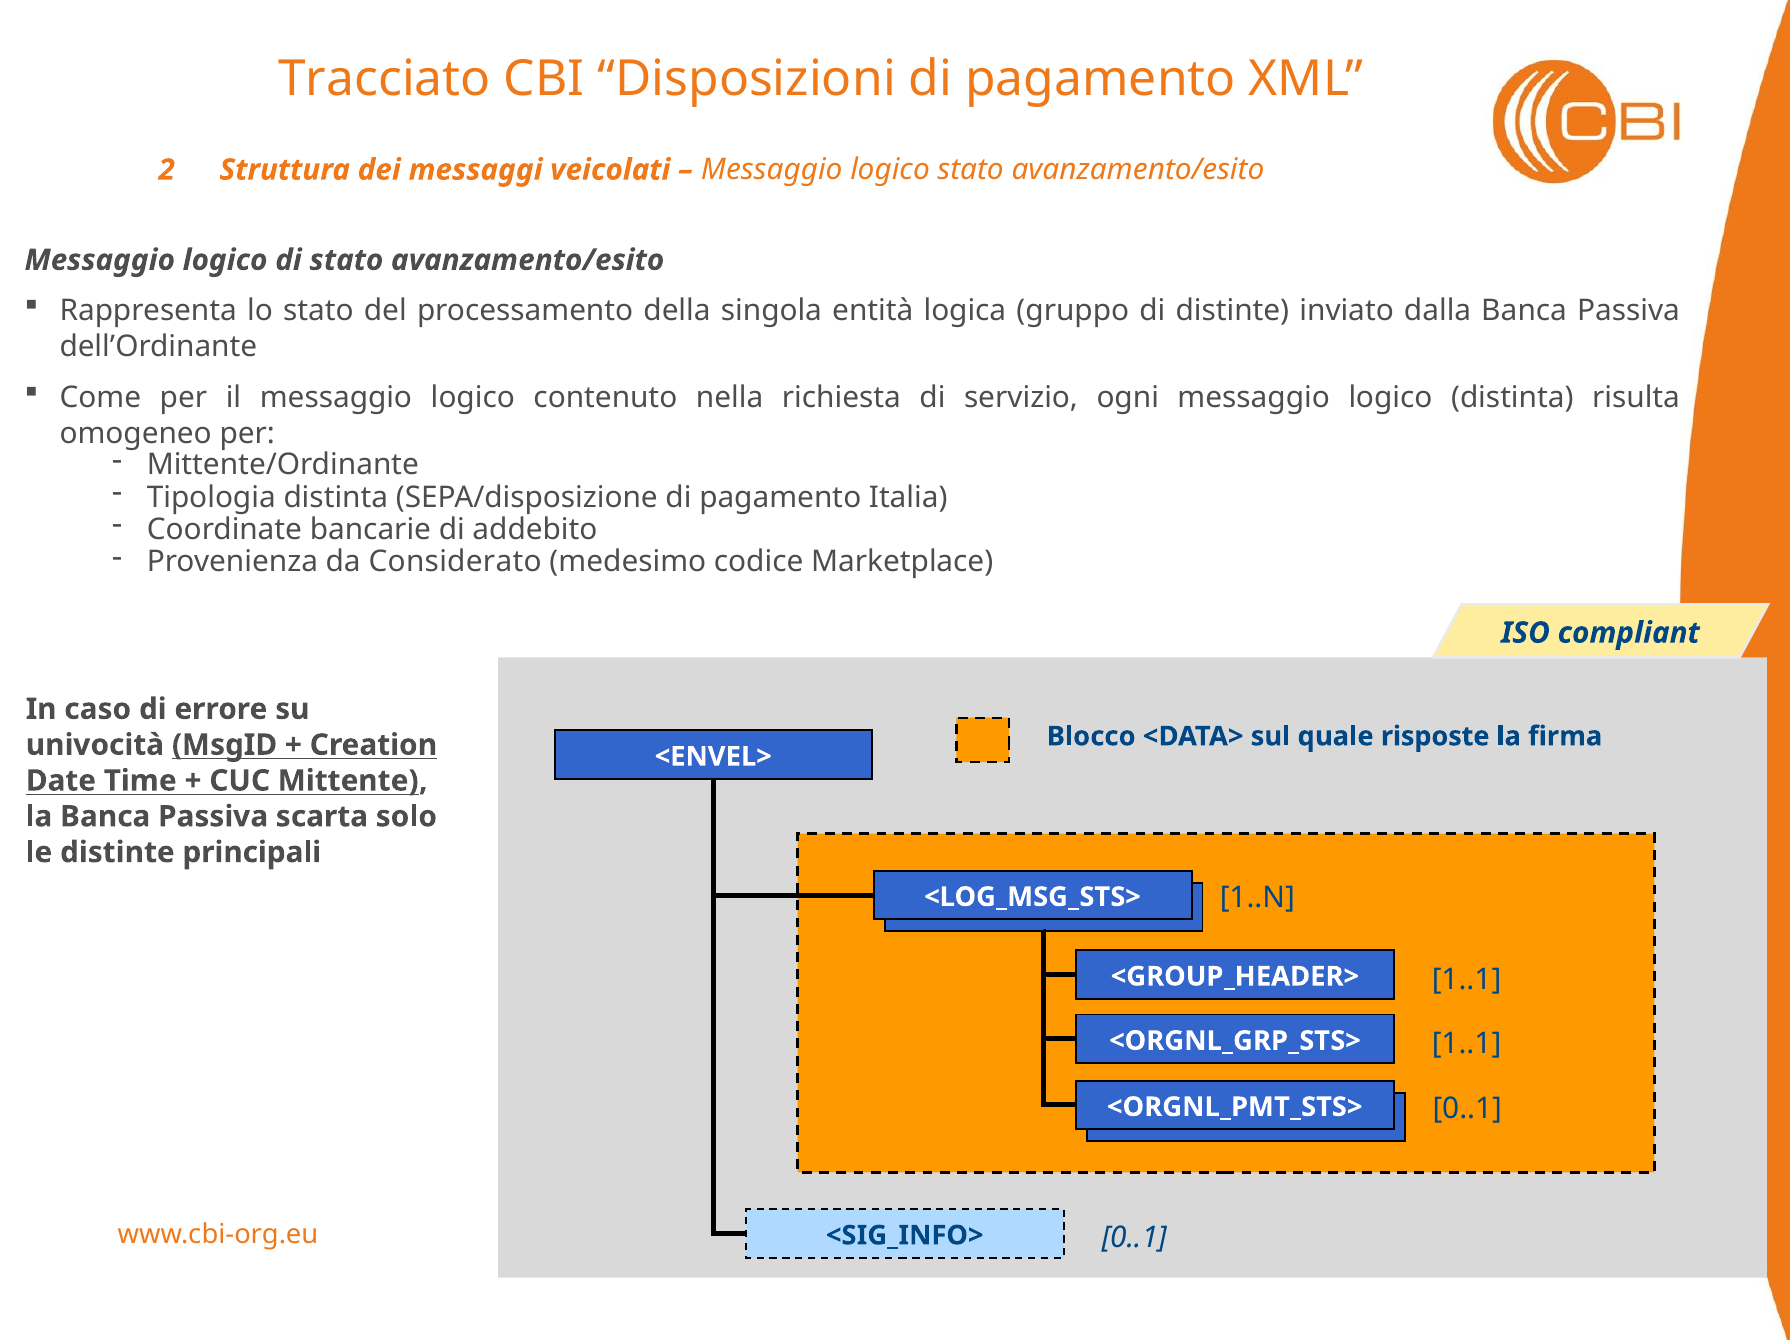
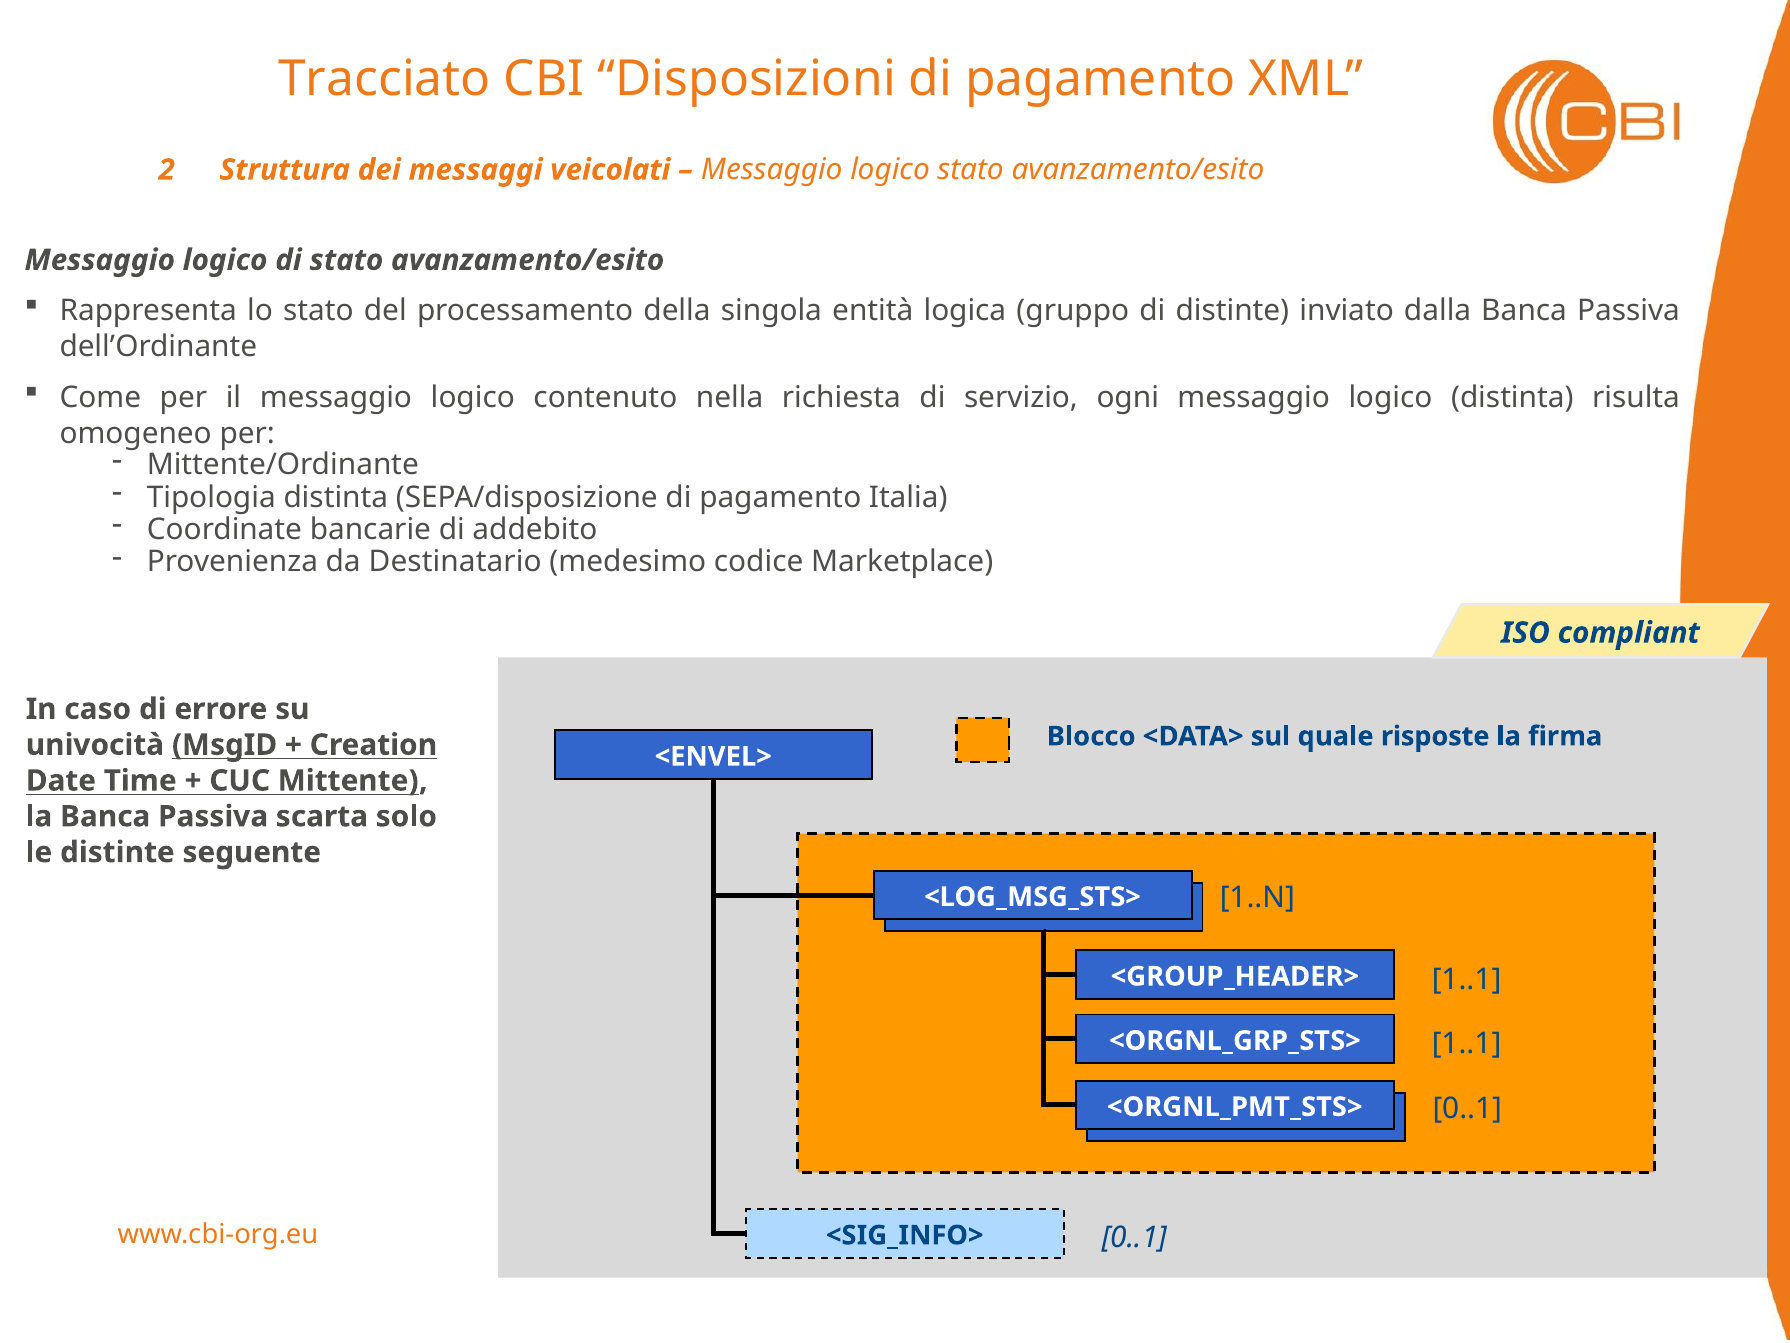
Considerato: Considerato -> Destinatario
principali: principali -> seguente
